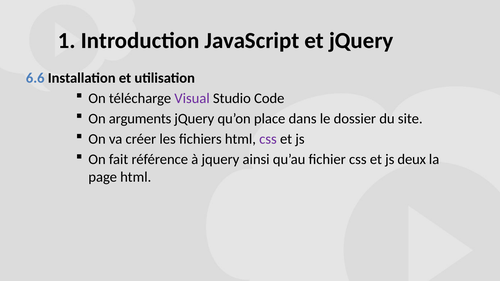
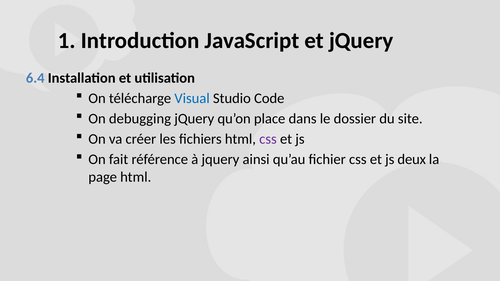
6.6: 6.6 -> 6.4
Visual colour: purple -> blue
arguments: arguments -> debugging
